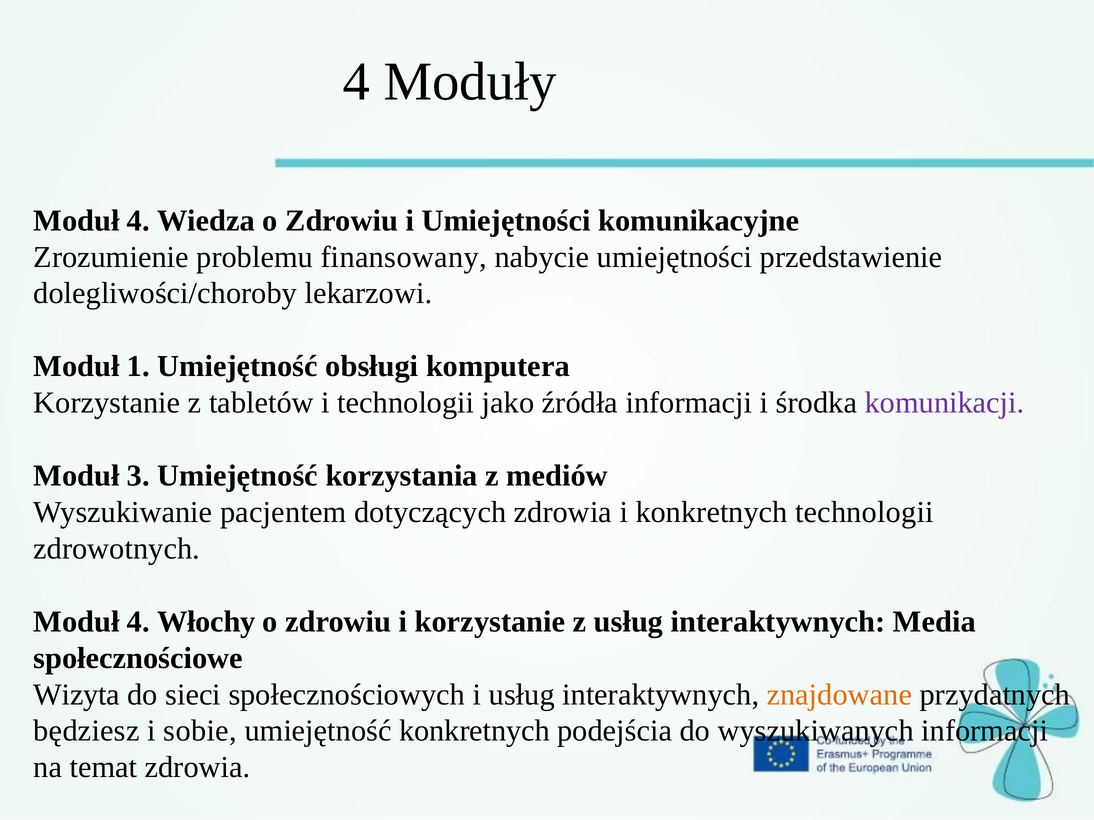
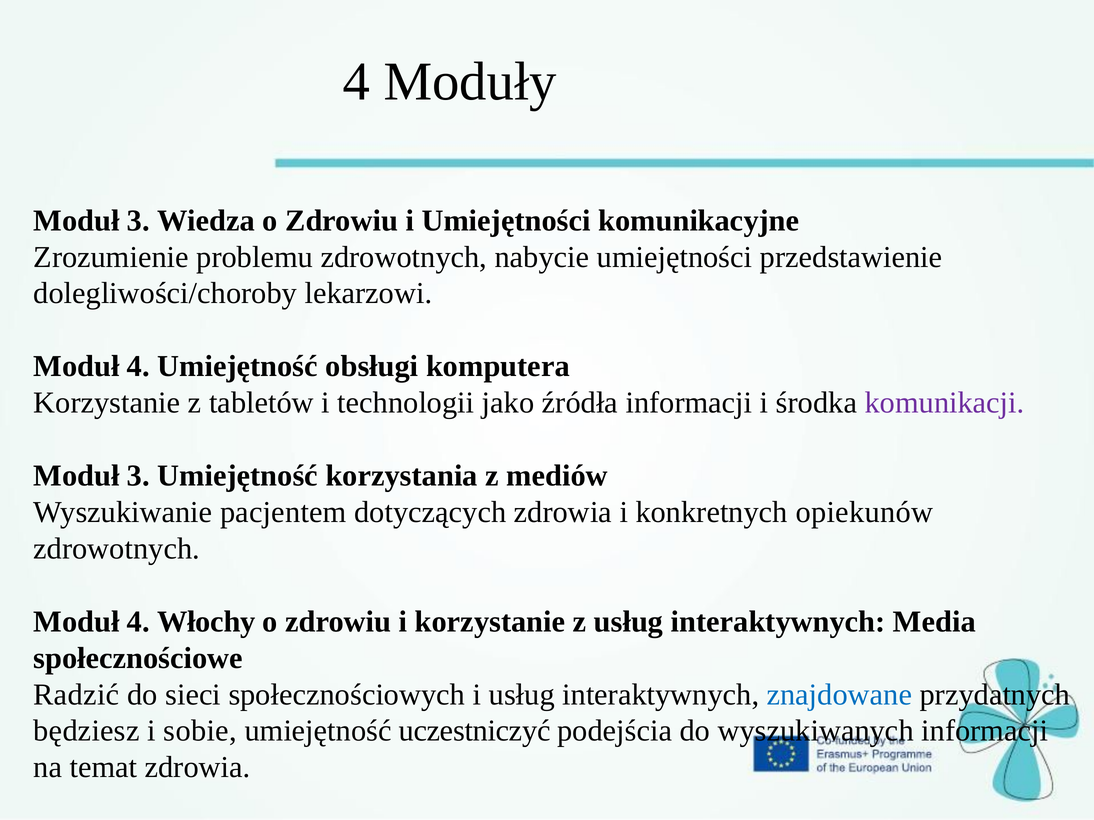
4 at (138, 221): 4 -> 3
problemu finansowany: finansowany -> zdrowotnych
1 at (138, 367): 1 -> 4
konkretnych technologii: technologii -> opiekunów
Wizyta: Wizyta -> Radzić
znajdowane colour: orange -> blue
umiejętność konkretnych: konkretnych -> uczestniczyć
